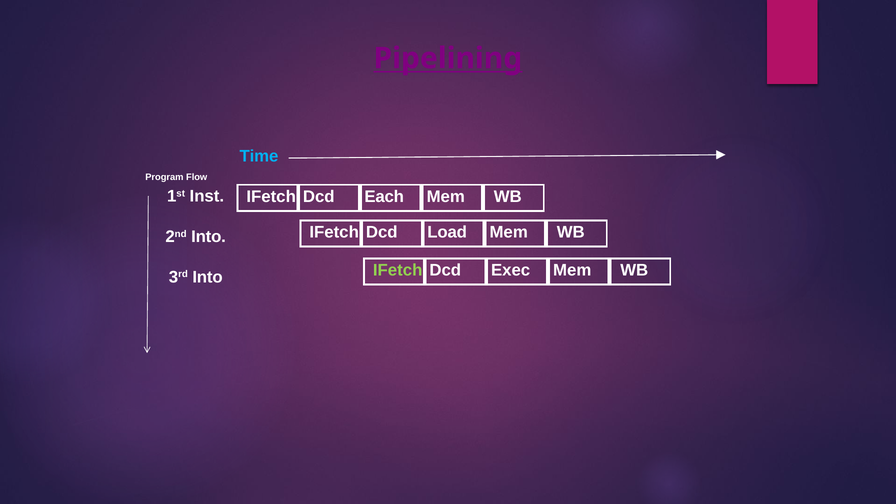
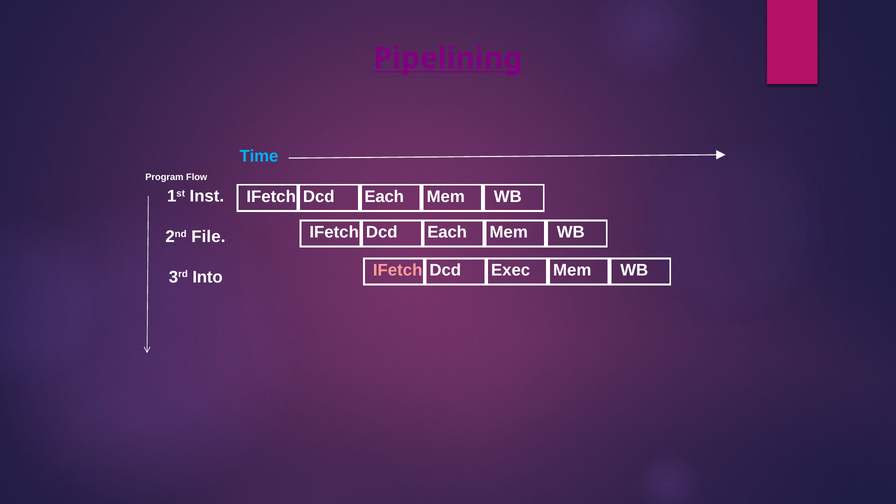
Load at (447, 232): Load -> Each
2nd Into: Into -> File
IFetch at (398, 270) colour: light green -> pink
